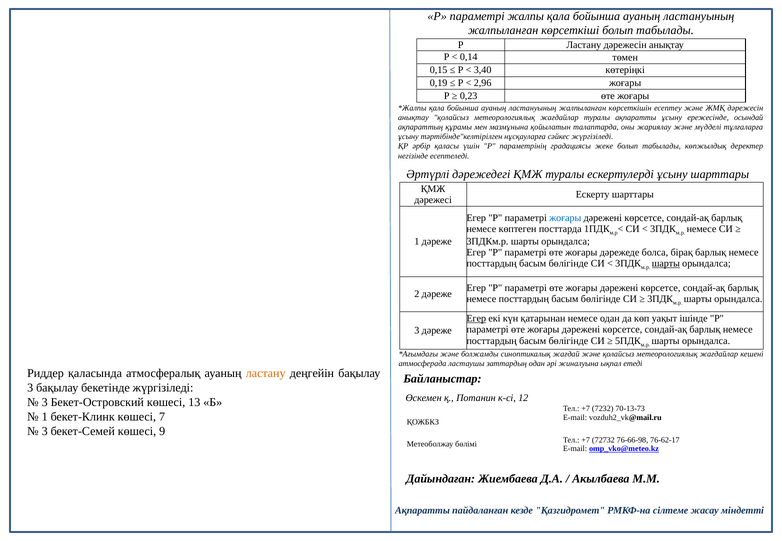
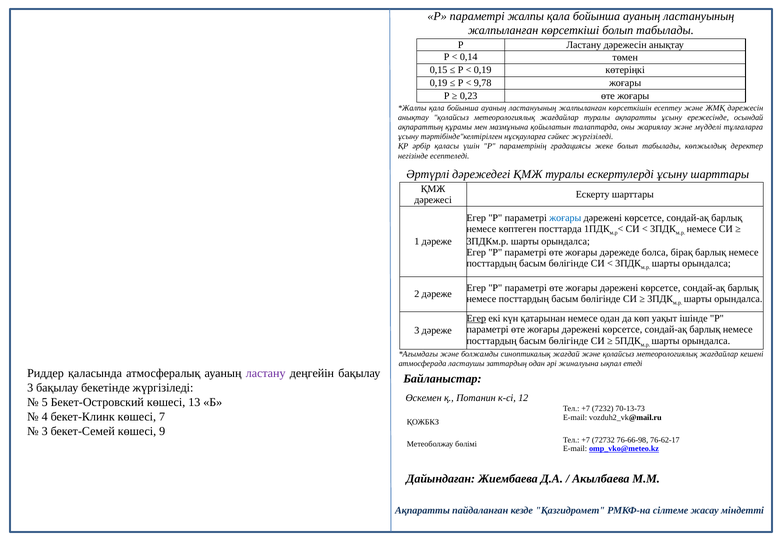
3,40 at (483, 70): 3,40 -> 0,19
2,96: 2,96 -> 9,78
шарты at (666, 264) underline: present -> none
ластану at (266, 374) colour: orange -> purple
3 at (45, 403): 3 -> 5
1 at (45, 417): 1 -> 4
